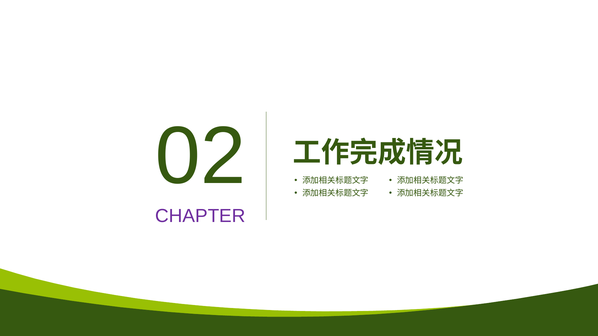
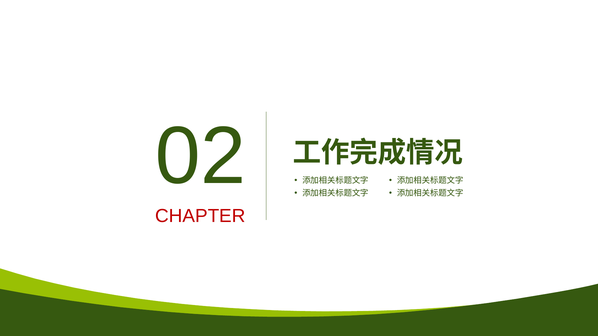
CHAPTER colour: purple -> red
